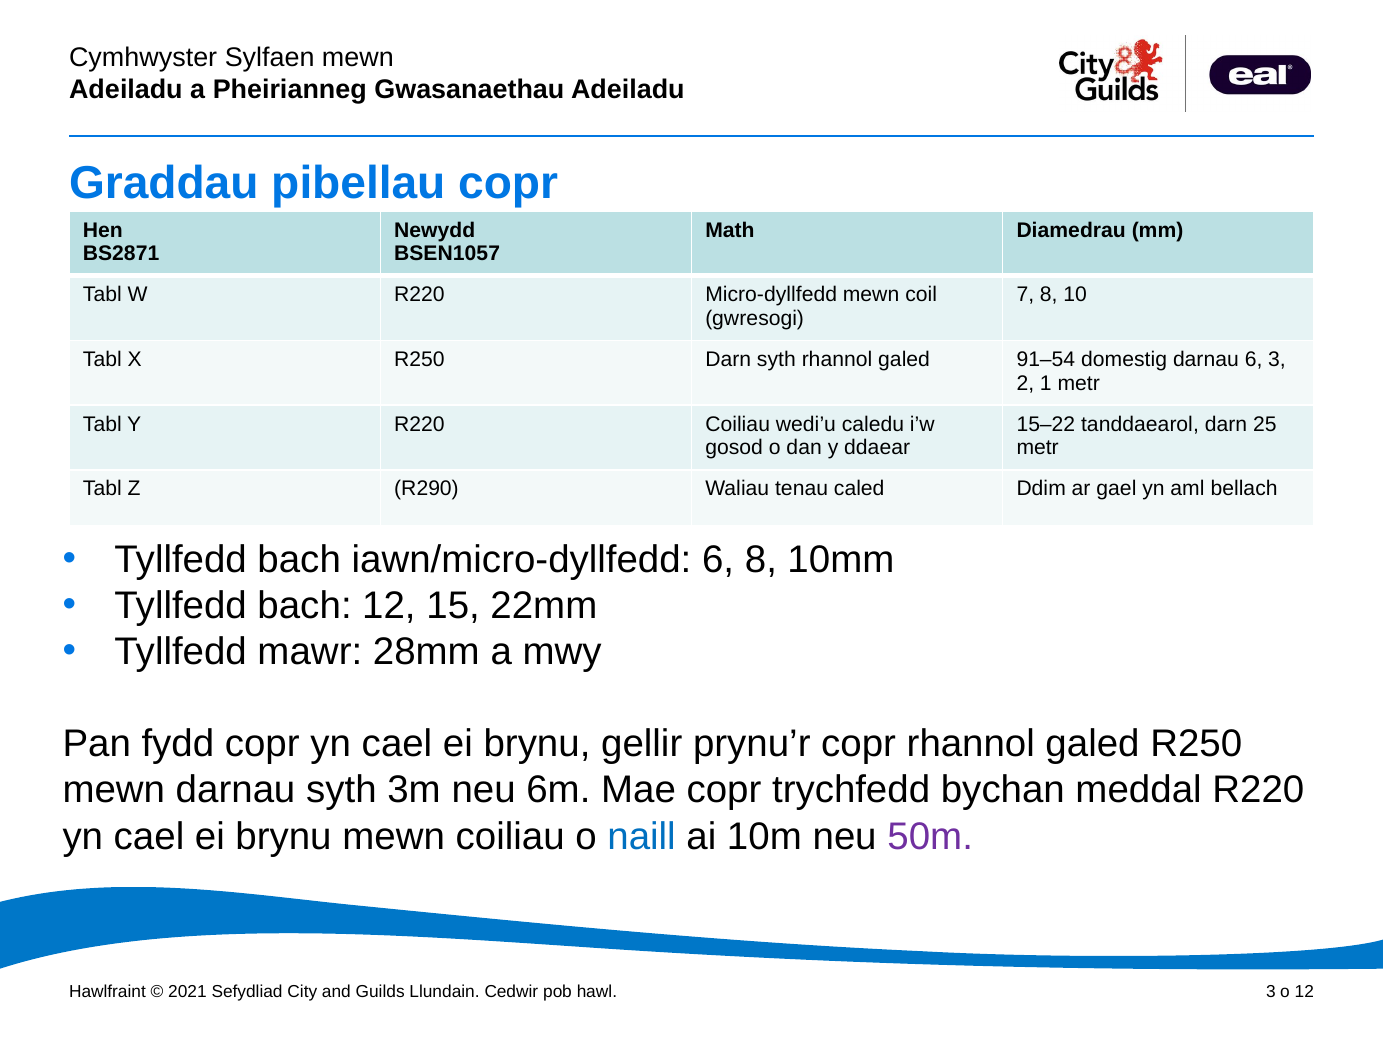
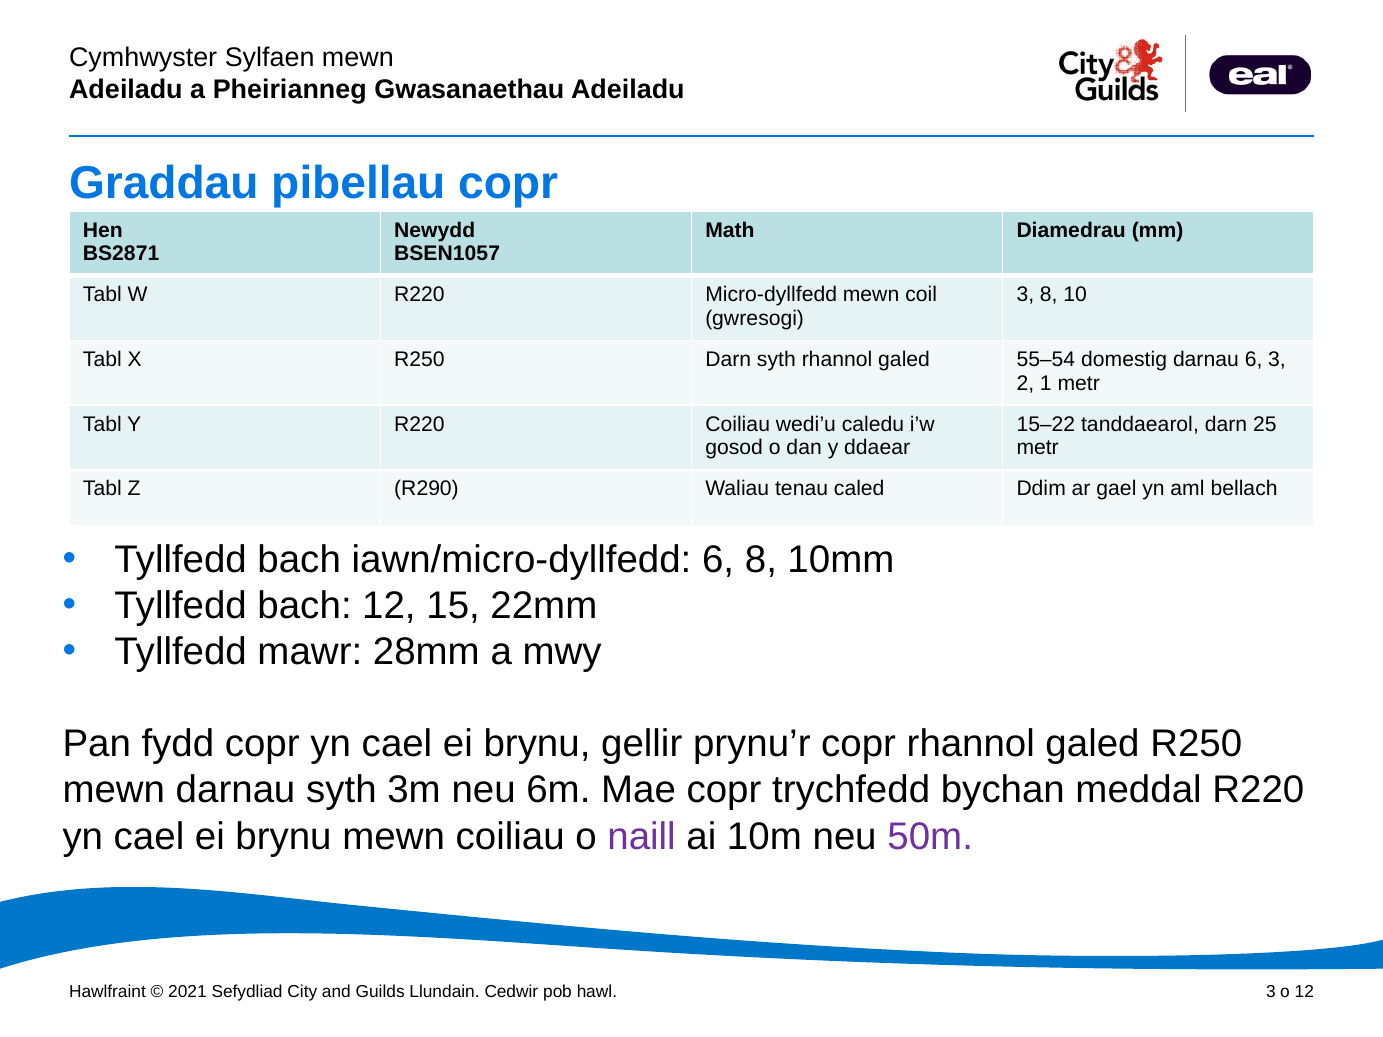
7 at (1025, 295): 7 -> 3
91–54: 91–54 -> 55–54
naill colour: blue -> purple
